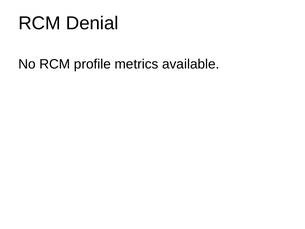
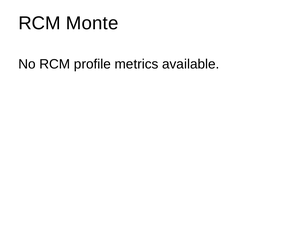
Denial: Denial -> Monte
